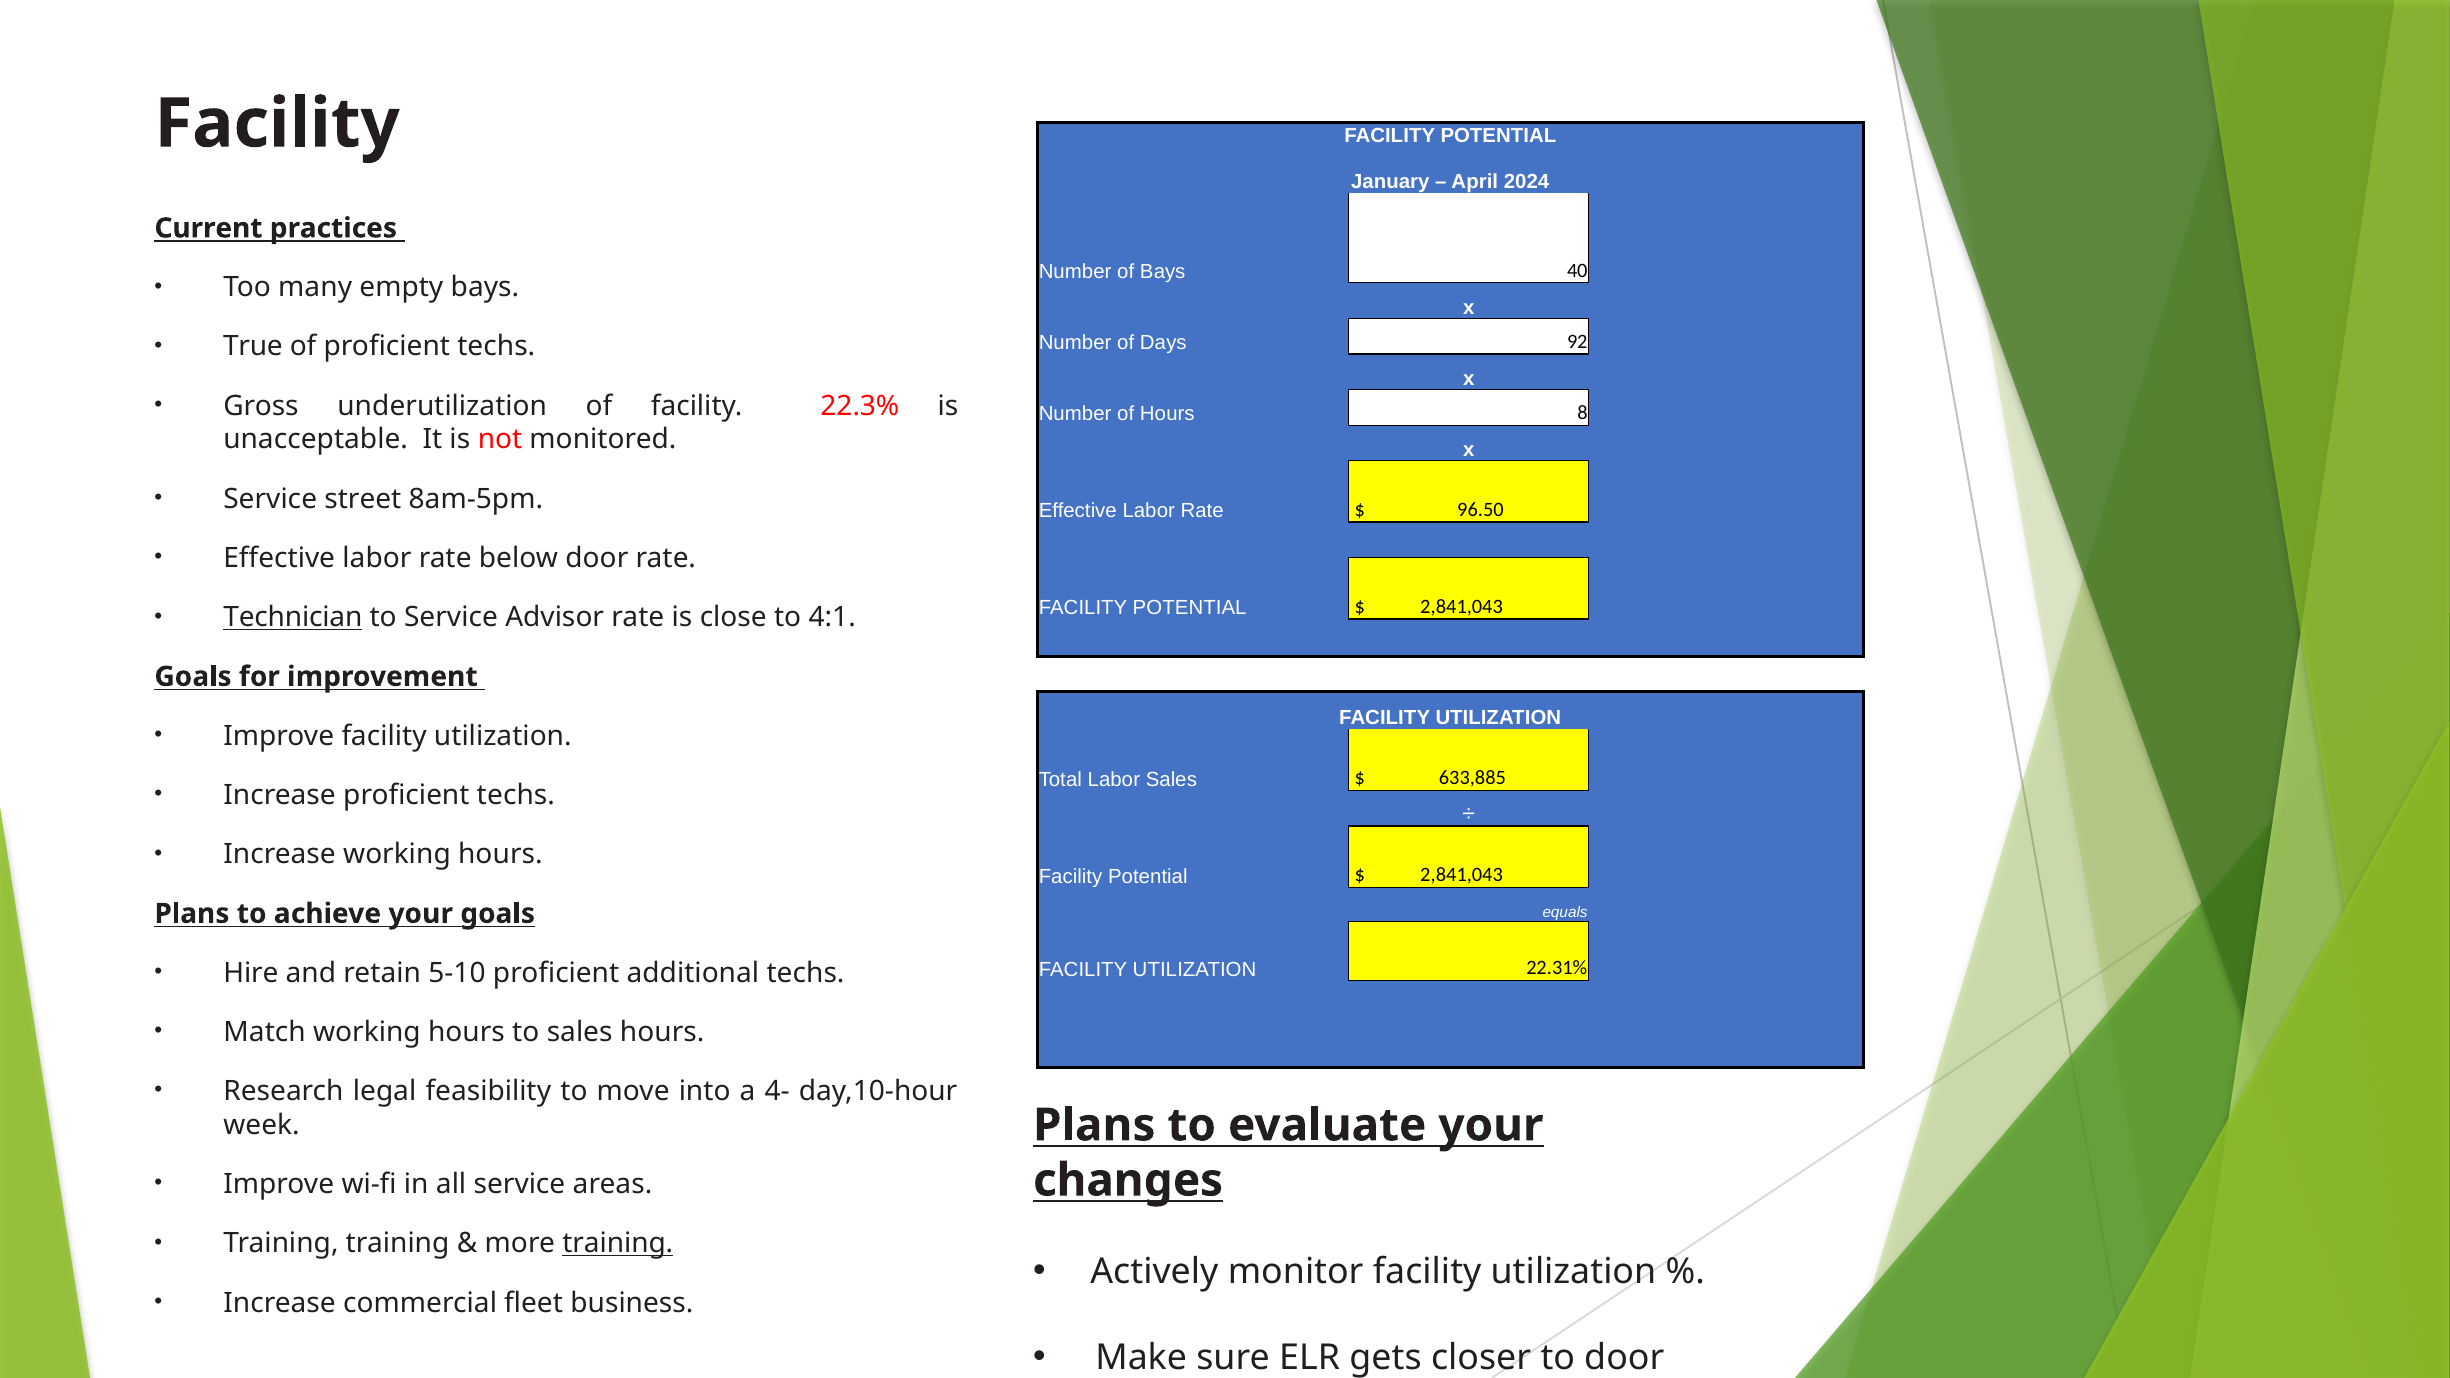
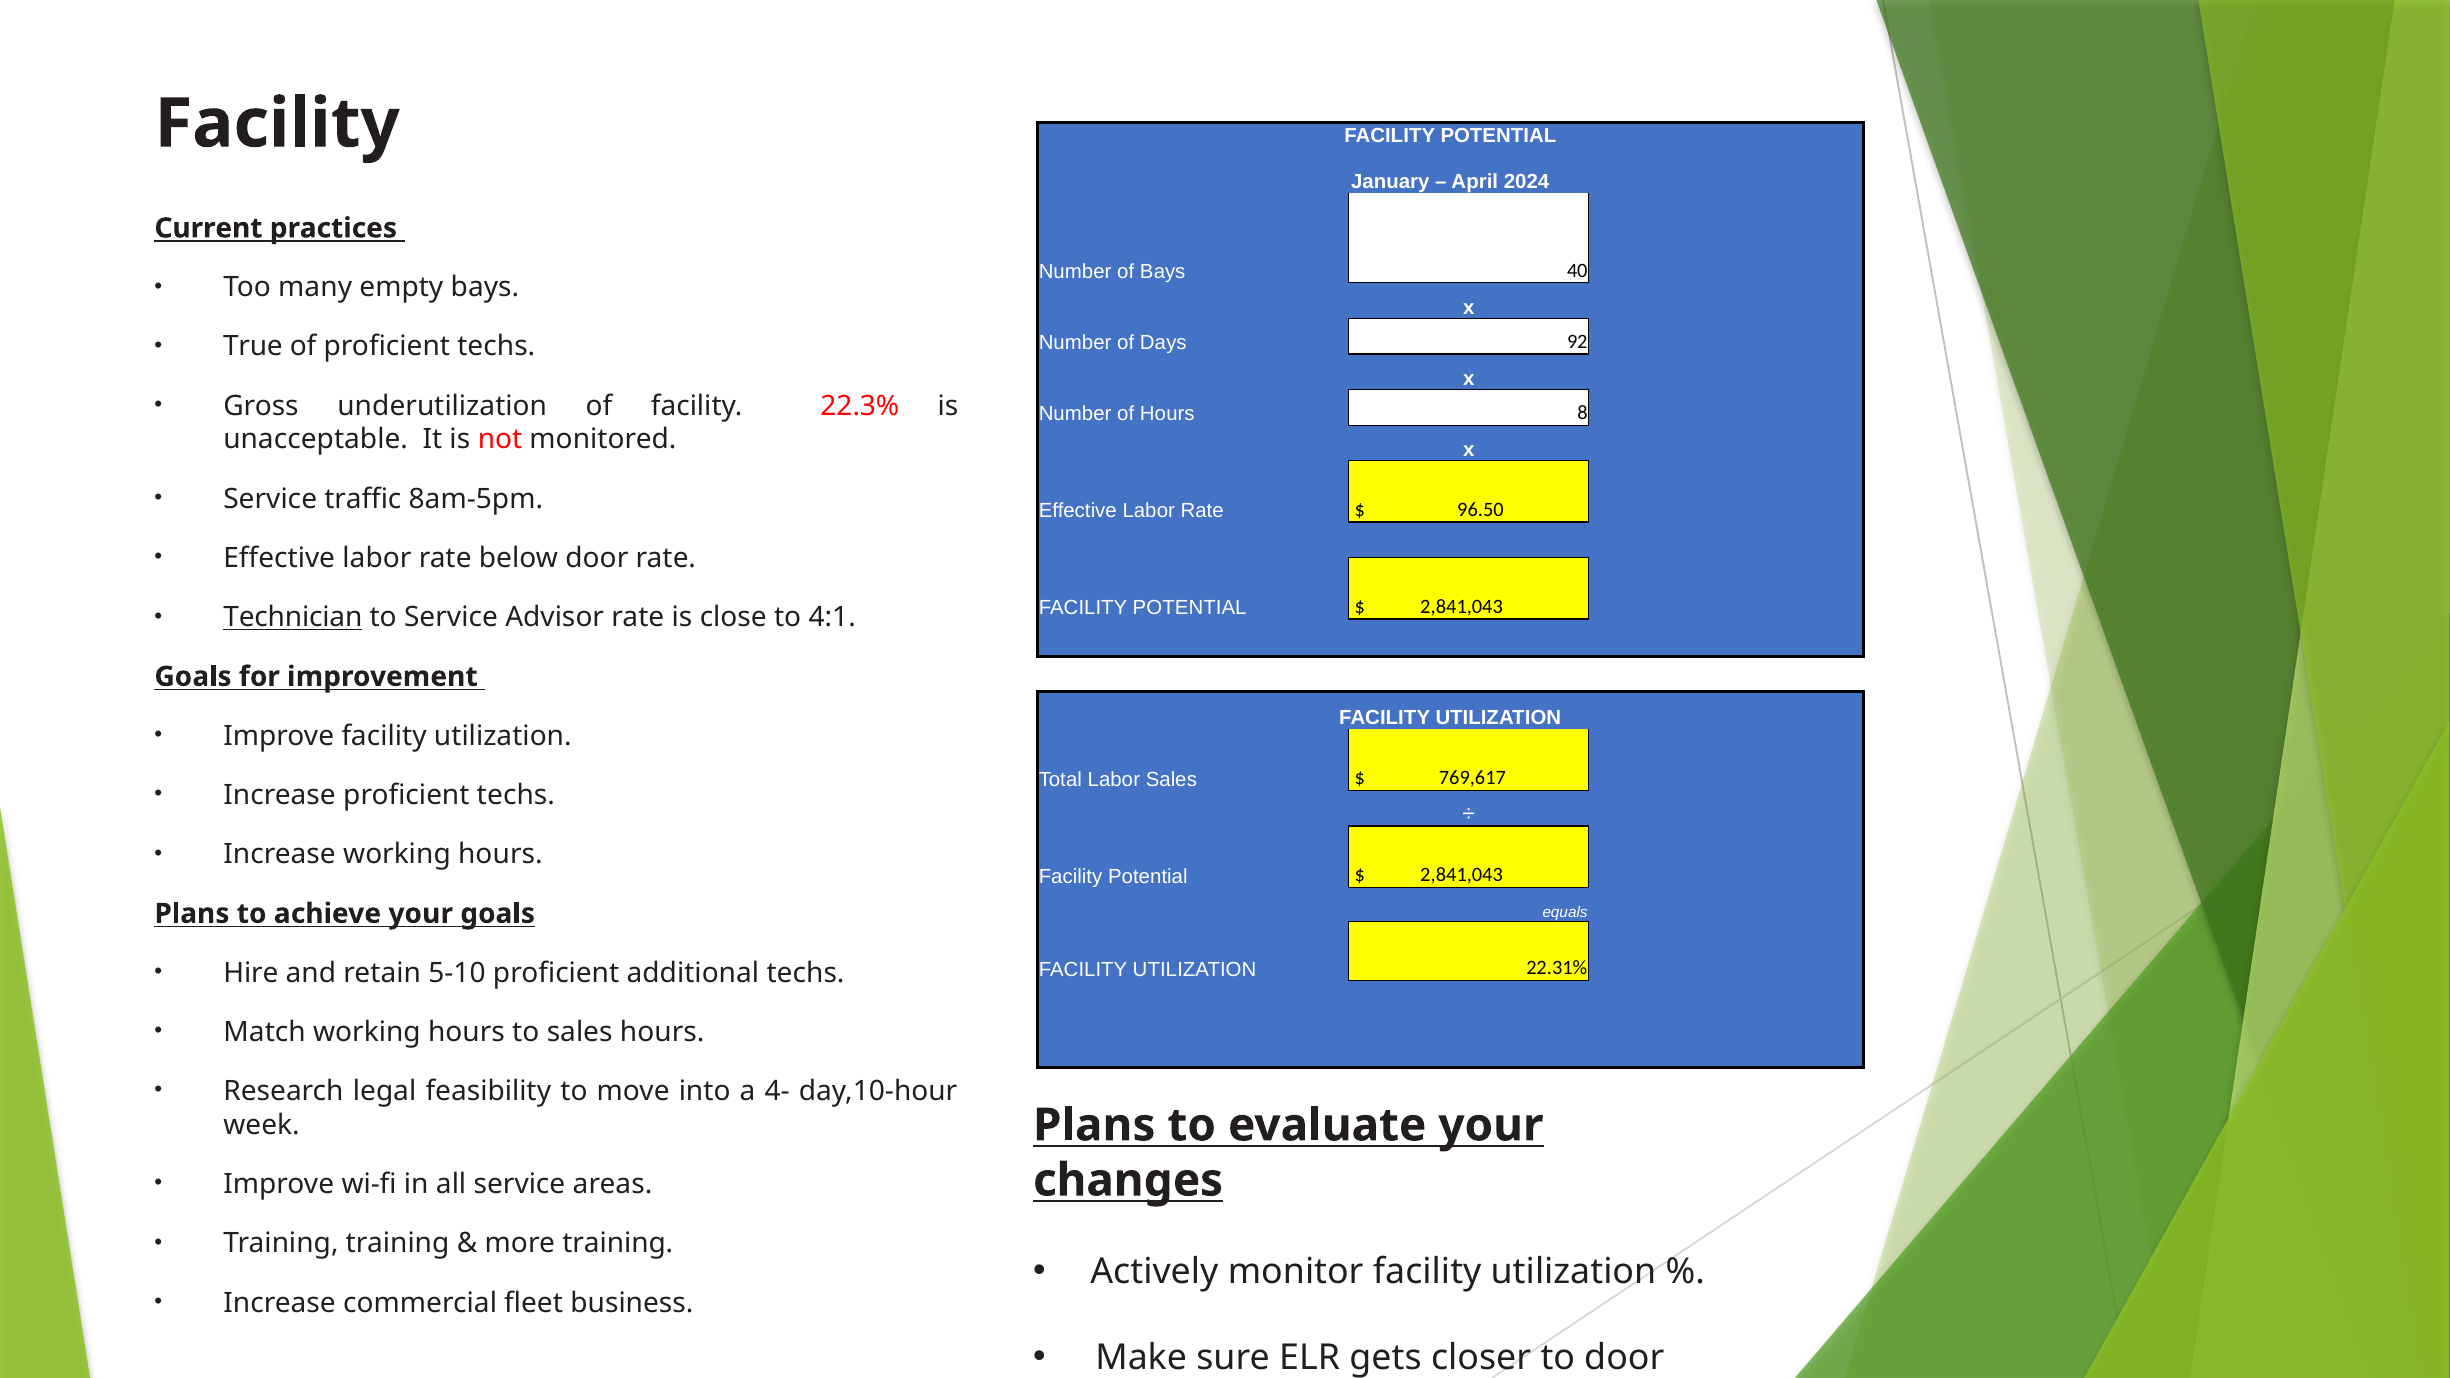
street: street -> traffic
633,885: 633,885 -> 769,617
training at (618, 1244) underline: present -> none
